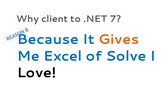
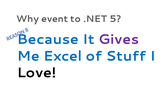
client: client -> event
7: 7 -> 5
Gives colour: orange -> purple
Solve: Solve -> Stuff
